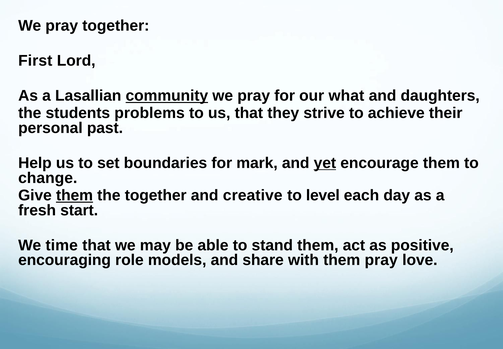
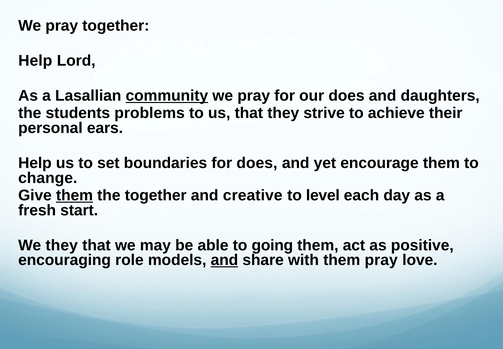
First at (35, 61): First -> Help
our what: what -> does
past: past -> ears
for mark: mark -> does
yet underline: present -> none
We time: time -> they
stand: stand -> going
and at (224, 260) underline: none -> present
